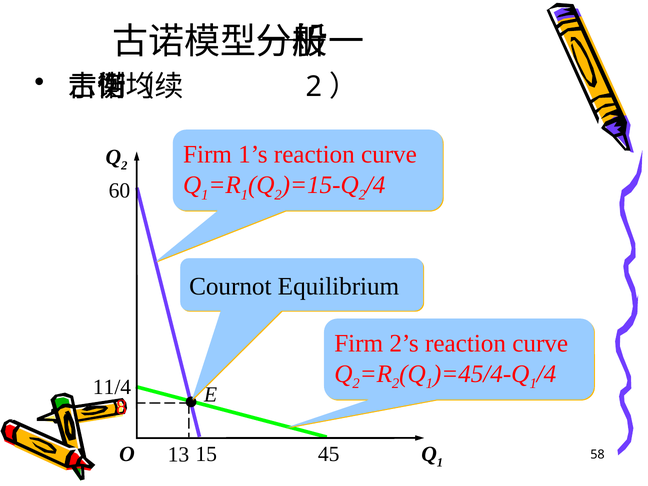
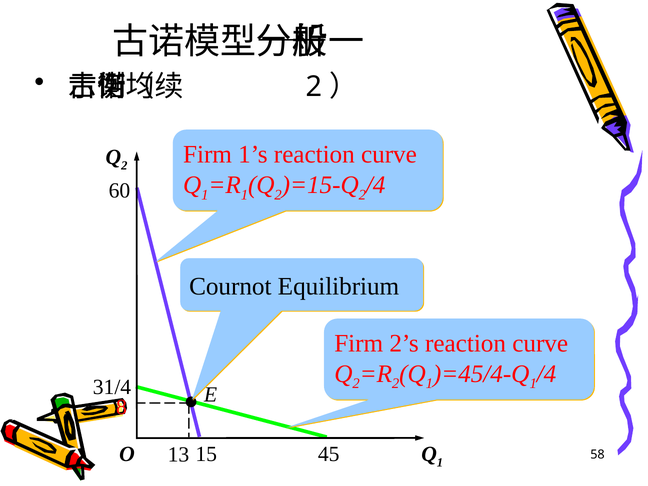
11/4: 11/4 -> 31/4
